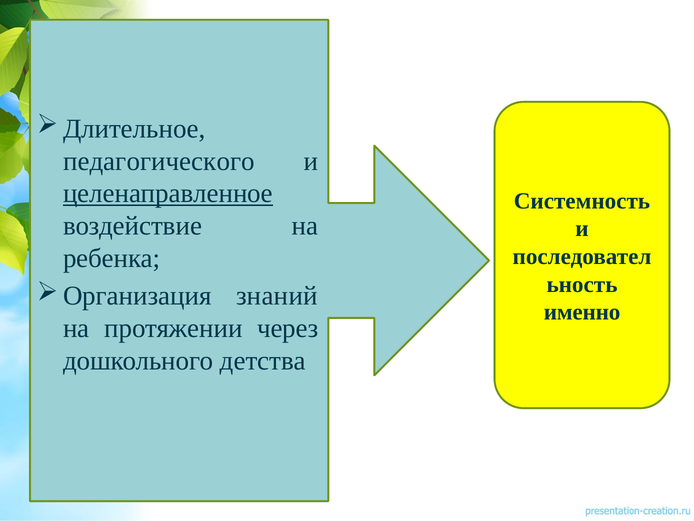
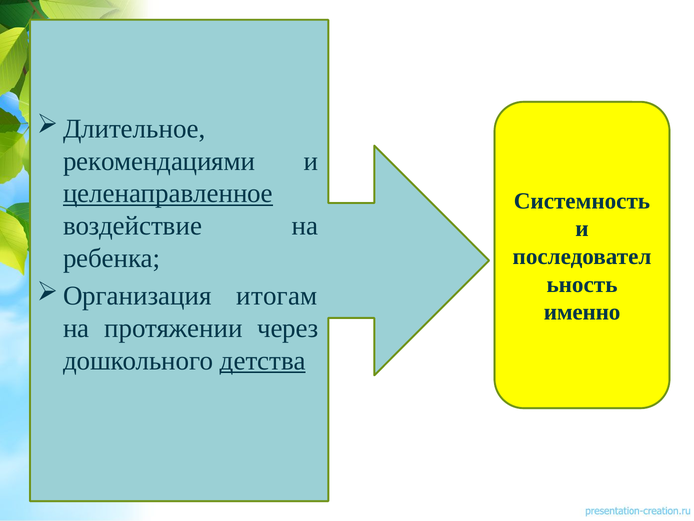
педагогического: педагогического -> рекомендациями
знаний: знаний -> итогам
детства underline: none -> present
